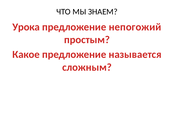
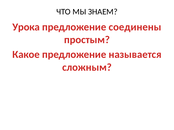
непогожий: непогожий -> соединены
